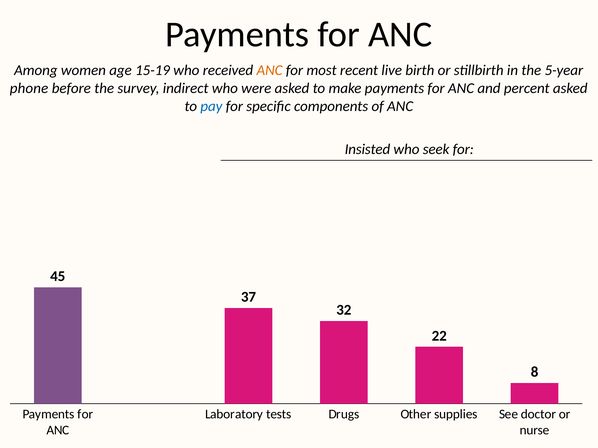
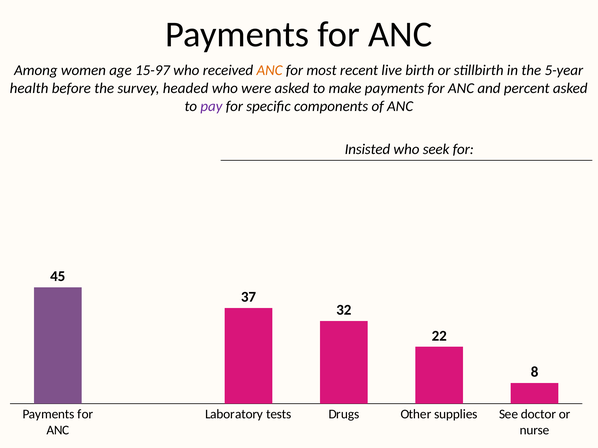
15-19: 15-19 -> 15-97
phone: phone -> health
indirect: indirect -> headed
pay colour: blue -> purple
